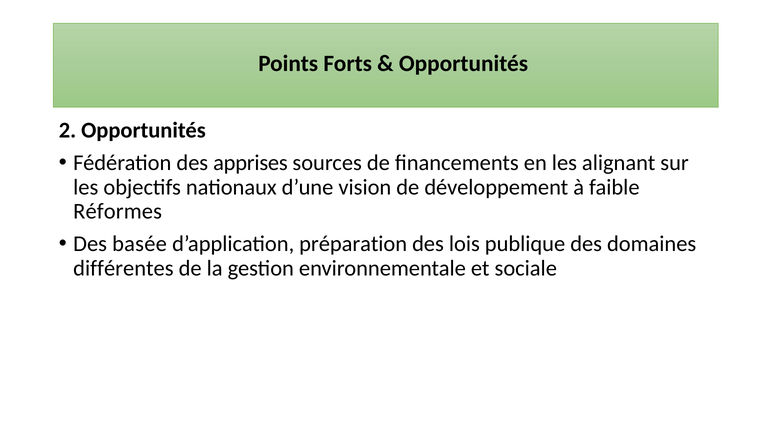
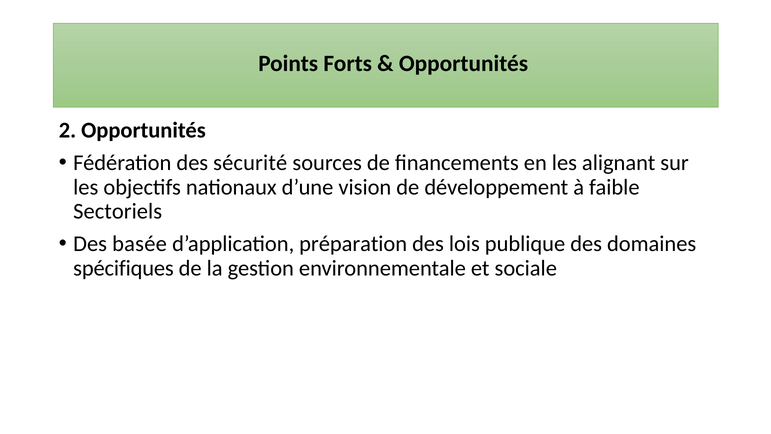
apprises: apprises -> sécurité
Réformes: Réformes -> Sectoriels
différentes: différentes -> spécifiques
